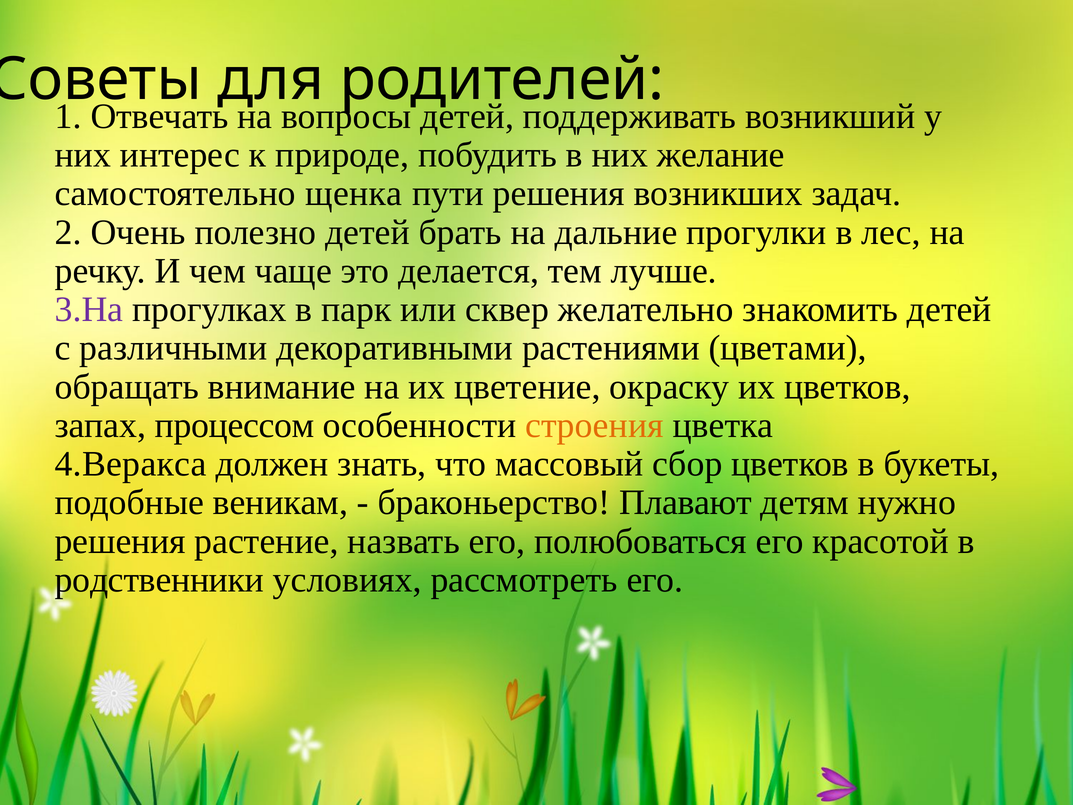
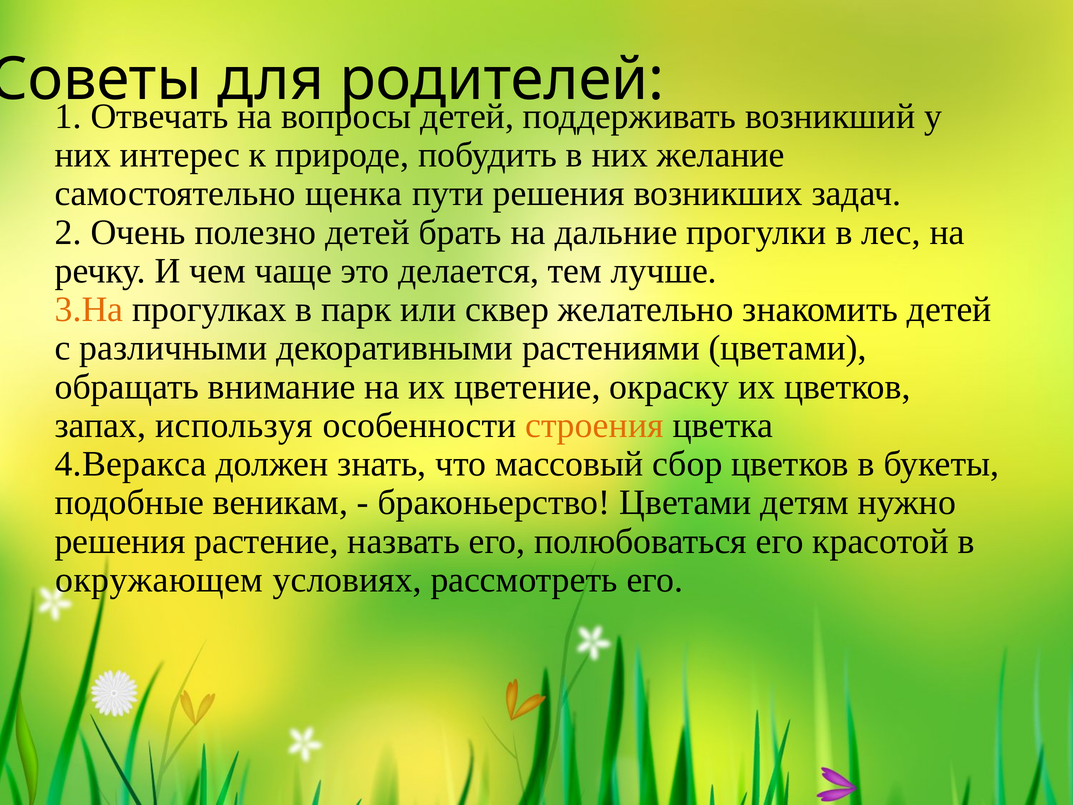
3.На colour: purple -> orange
процессом: процессом -> используя
браконьерство Плавают: Плавают -> Цветами
родственники: родственники -> окружающем
